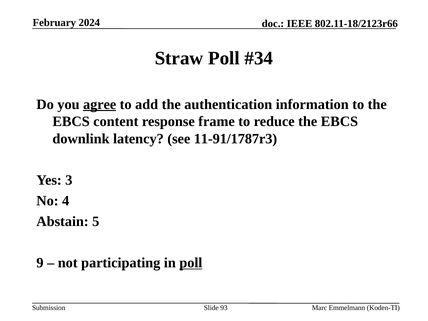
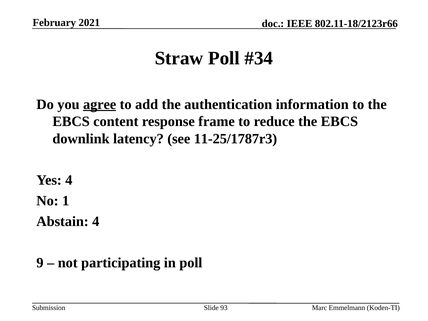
2024: 2024 -> 2021
11-91/1787r3: 11-91/1787r3 -> 11-25/1787r3
Yes 3: 3 -> 4
4: 4 -> 1
Abstain 5: 5 -> 4
poll at (191, 263) underline: present -> none
